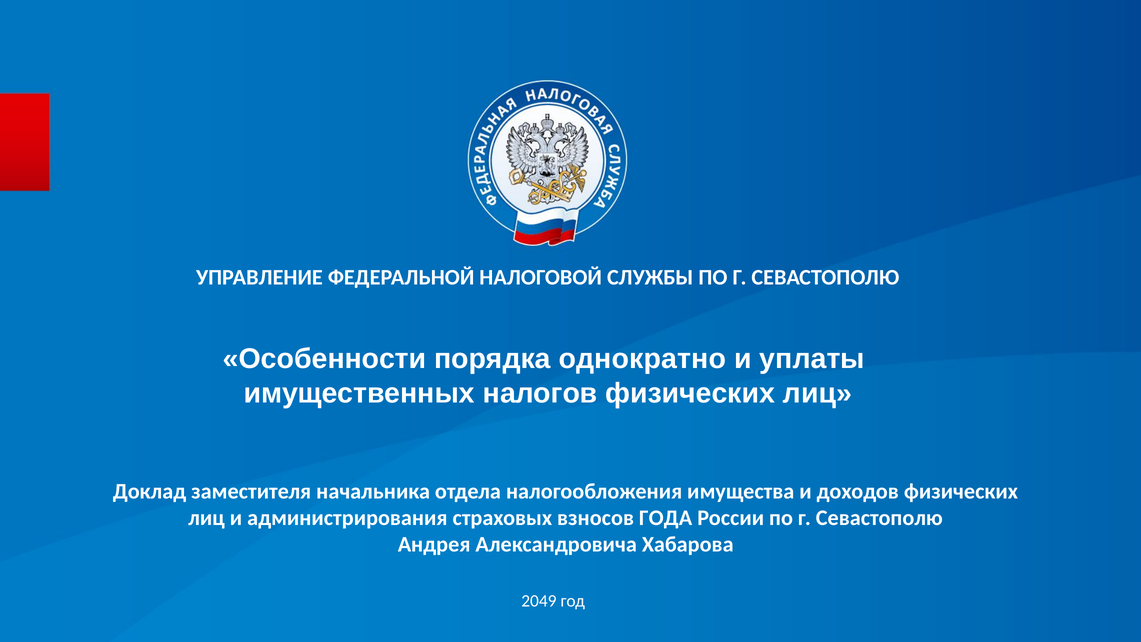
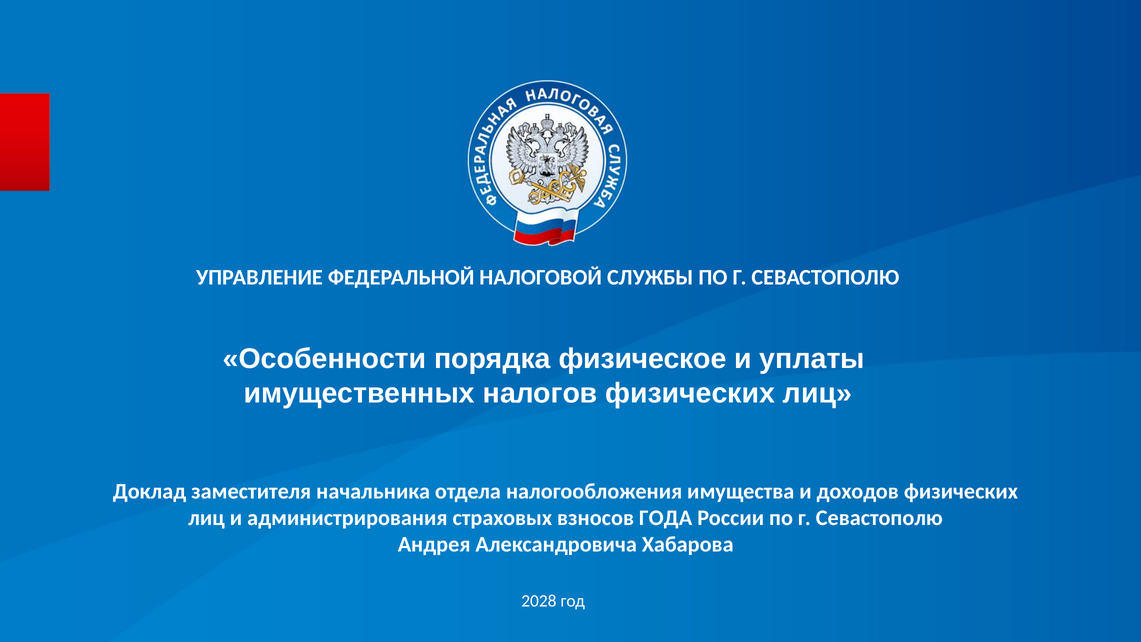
однократно: однократно -> физическое
2049: 2049 -> 2028
